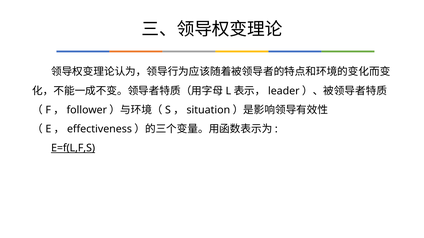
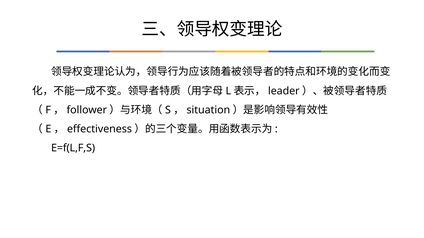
E=f(L,F,S underline: present -> none
